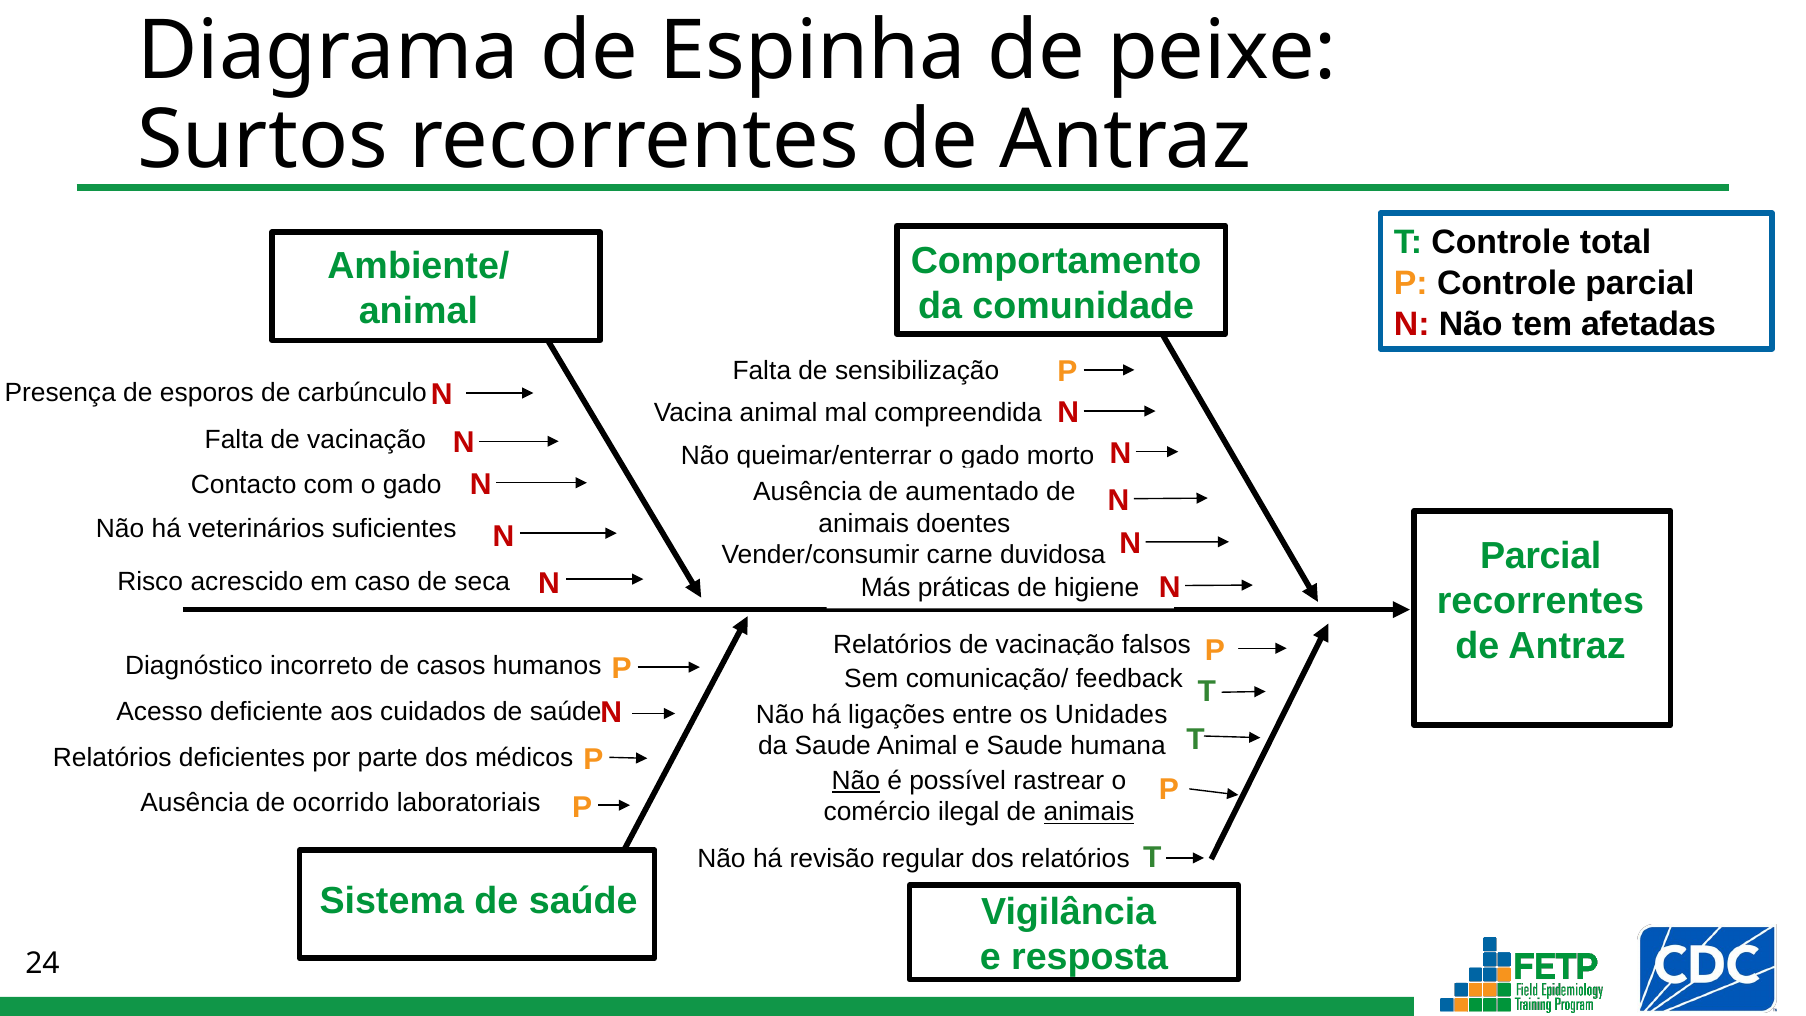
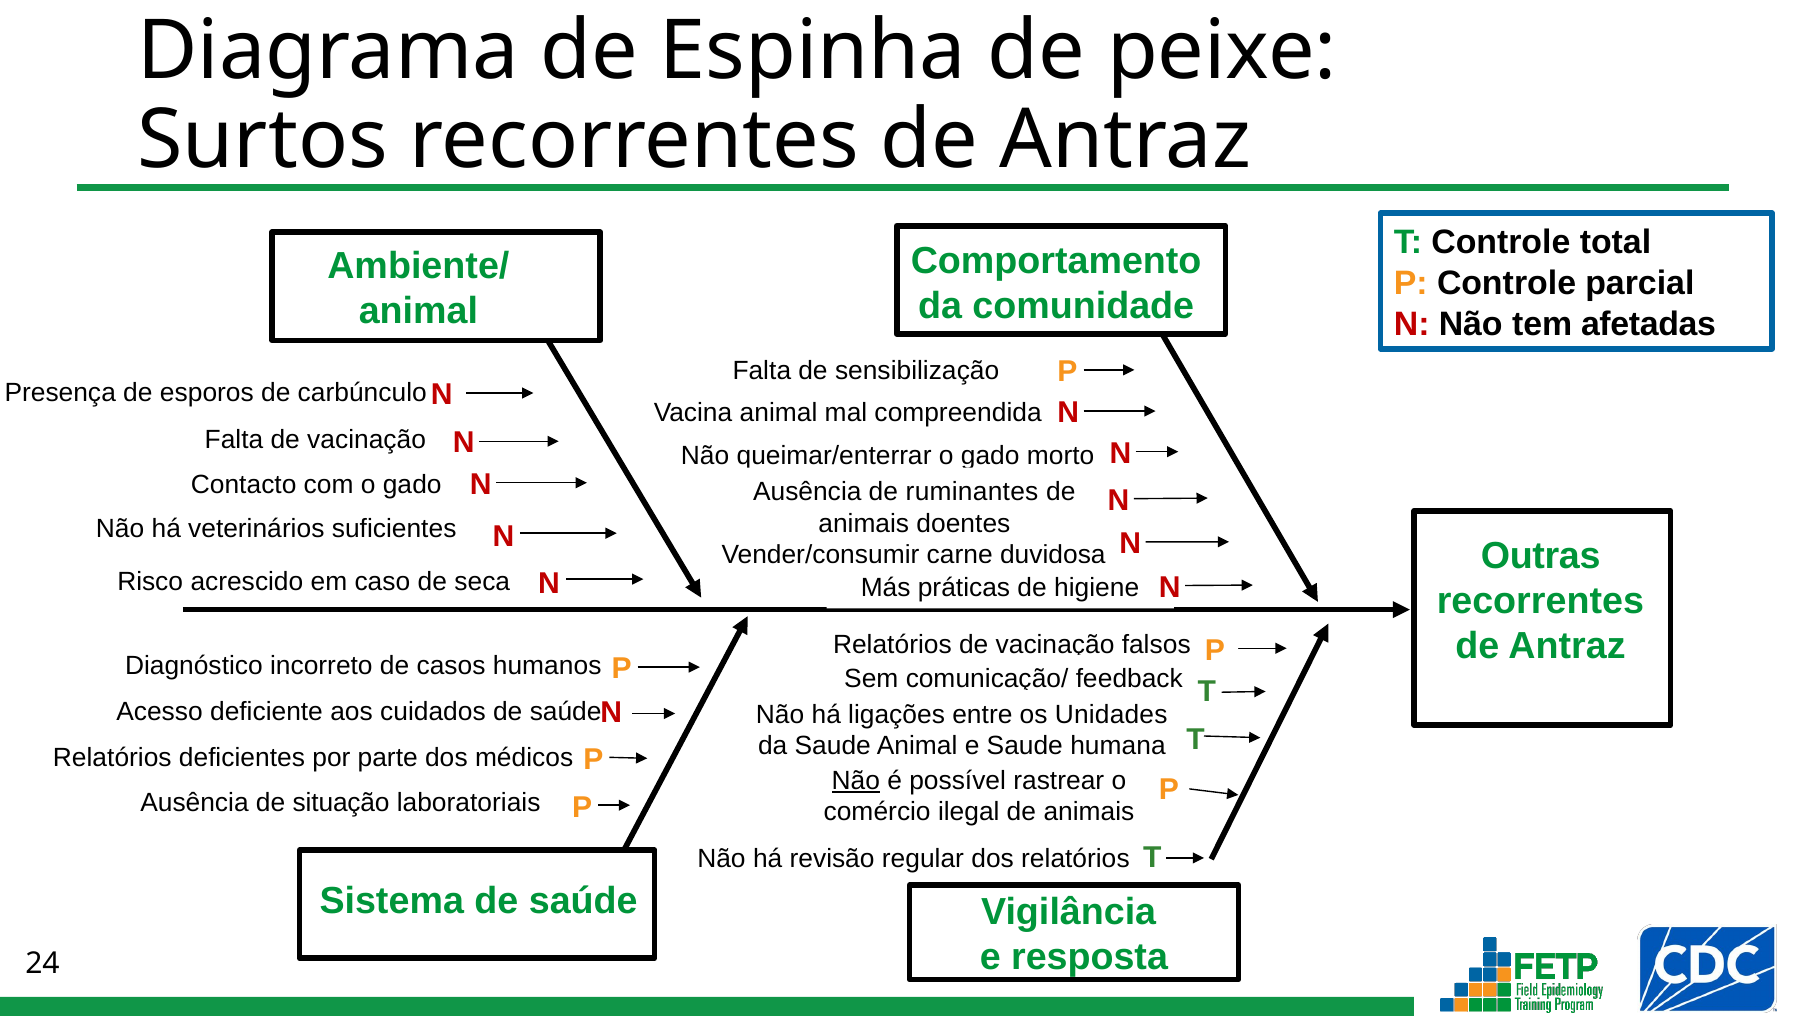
aumentado: aumentado -> ruminantes
Parcial at (1541, 556): Parcial -> Outras
ocorrido: ocorrido -> situação
animais at (1089, 812) underline: present -> none
